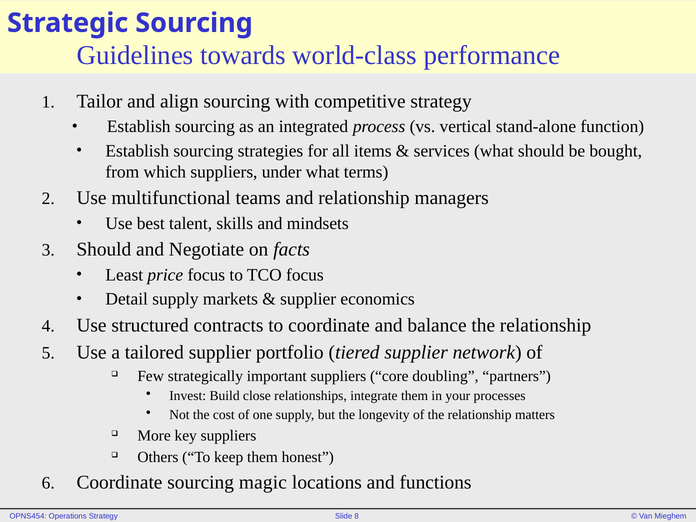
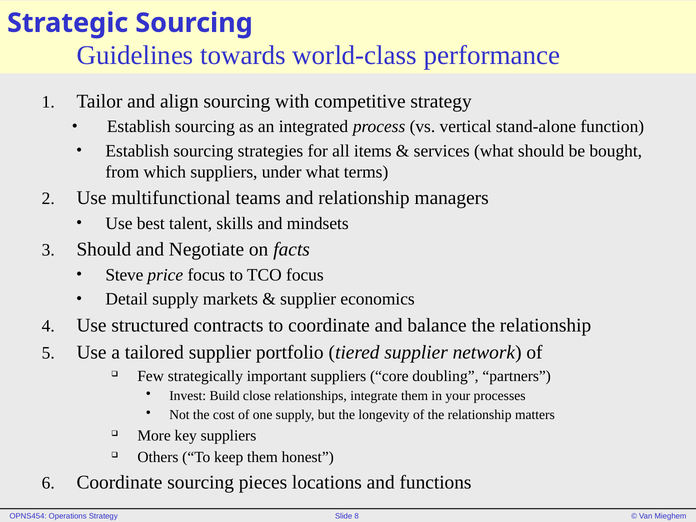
Least: Least -> Steve
magic: magic -> pieces
